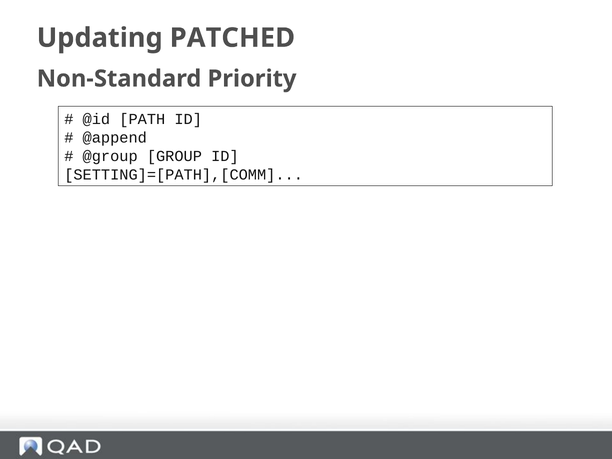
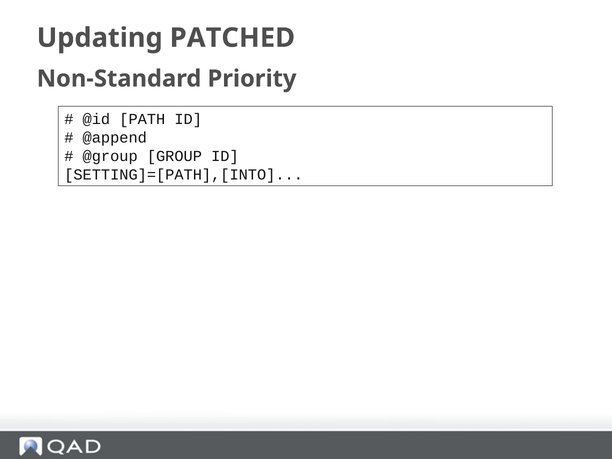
SETTING]=[PATH],[COMM: SETTING]=[PATH],[COMM -> SETTING]=[PATH],[INTO
